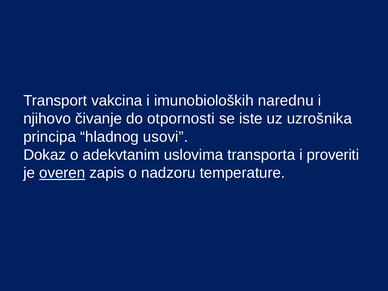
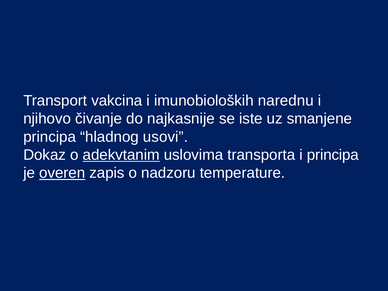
otpornosti: otpornosti -> najkasnije
uzrošnika: uzrošnika -> smanjene
adekvtanim underline: none -> present
i proveriti: proveriti -> principa
